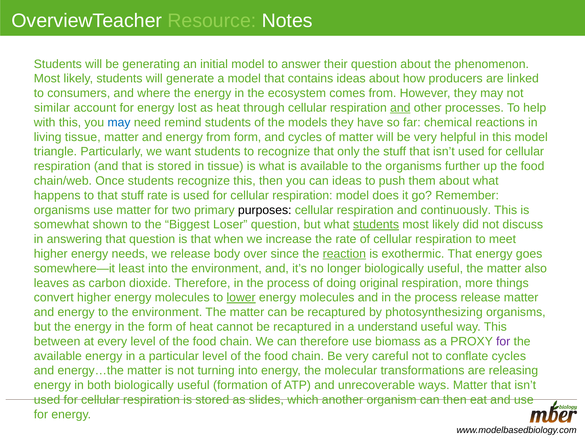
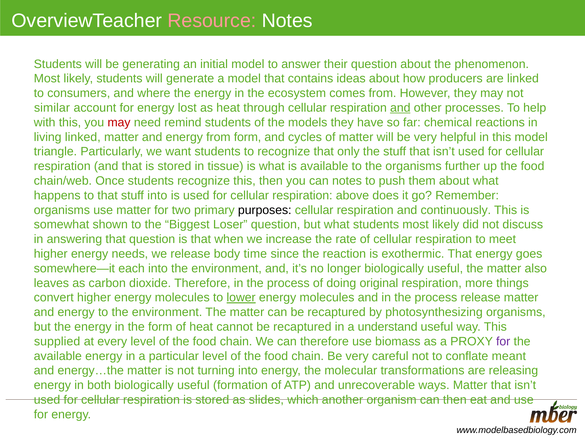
Resource colour: light green -> pink
may at (119, 123) colour: blue -> red
living tissue: tissue -> linked
can ideas: ideas -> notes
stuff rate: rate -> into
respiration model: model -> above
students at (376, 225) underline: present -> none
over: over -> time
reaction underline: present -> none
least: least -> each
between: between -> supplied
conflate cycles: cycles -> meant
